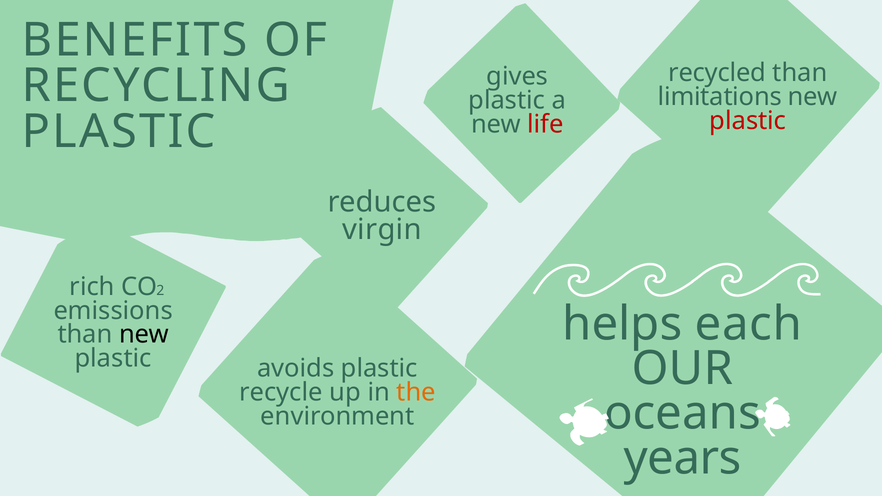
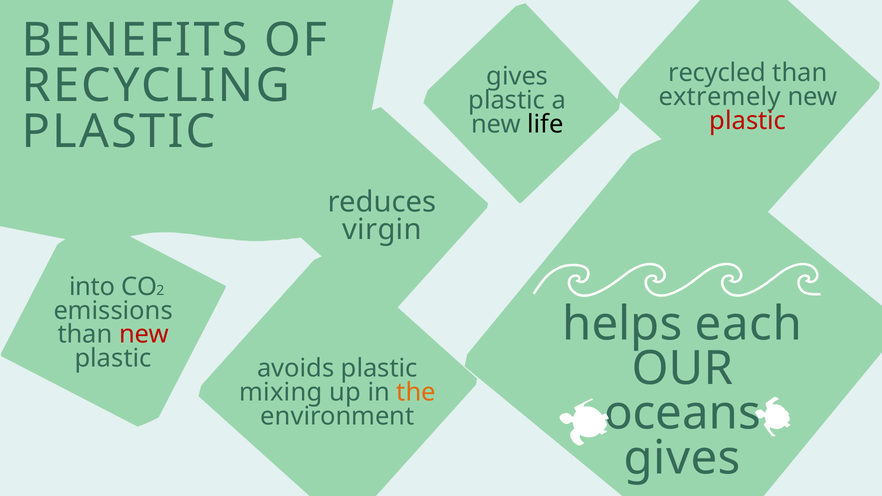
limitations: limitations -> extremely
life colour: red -> black
rich: rich -> into
new at (144, 335) colour: black -> red
recycle: recycle -> mixing
years at (683, 458): years -> gives
